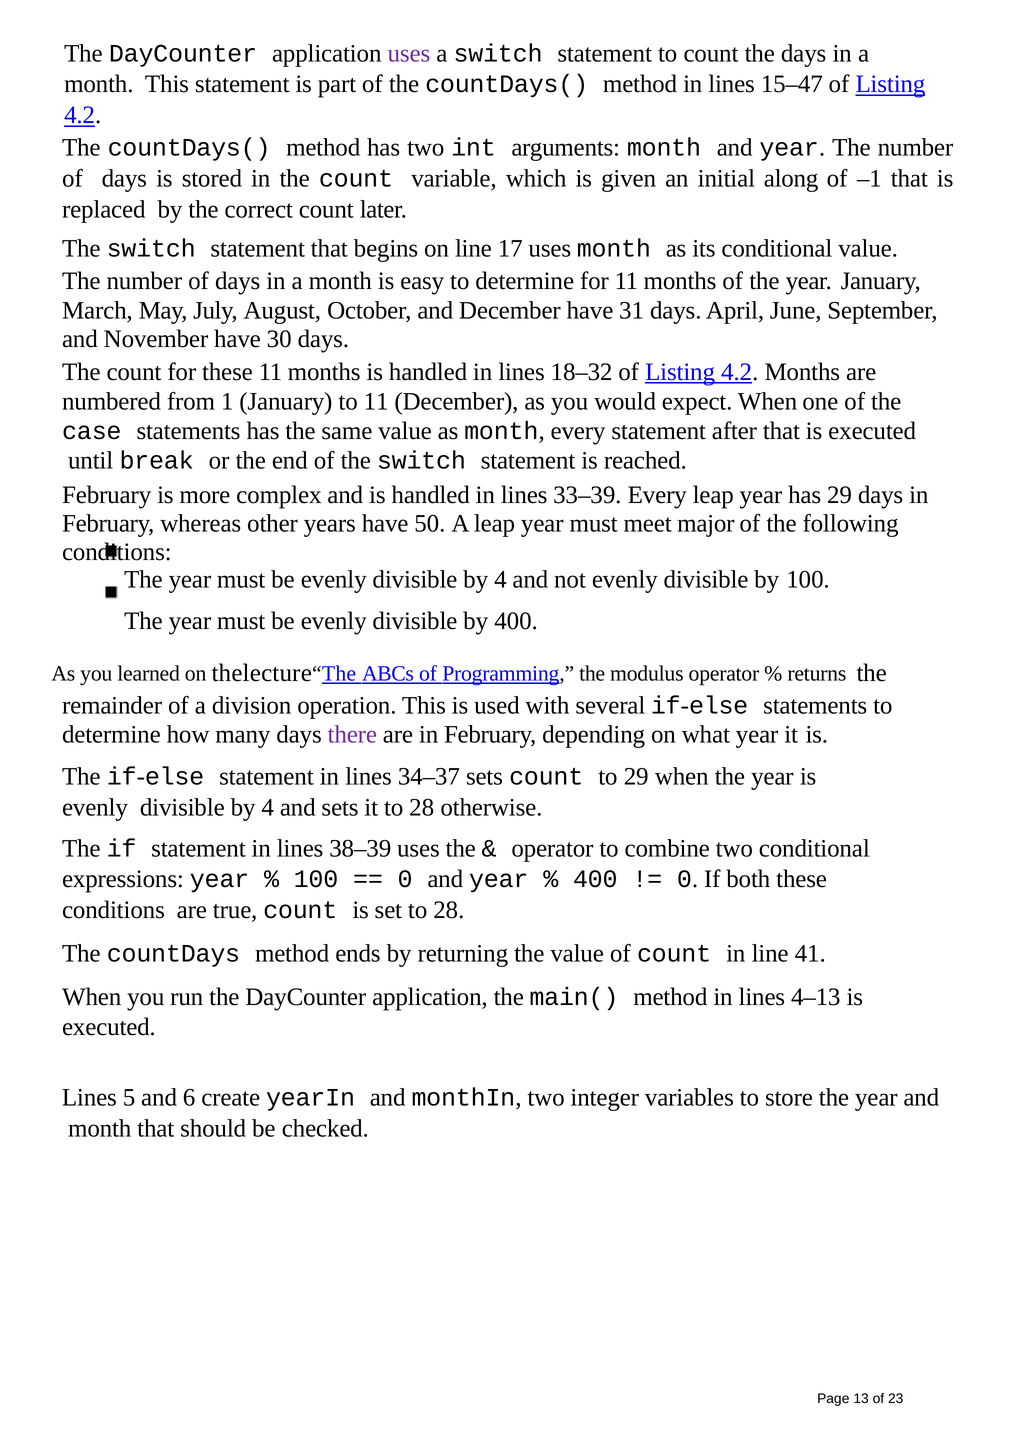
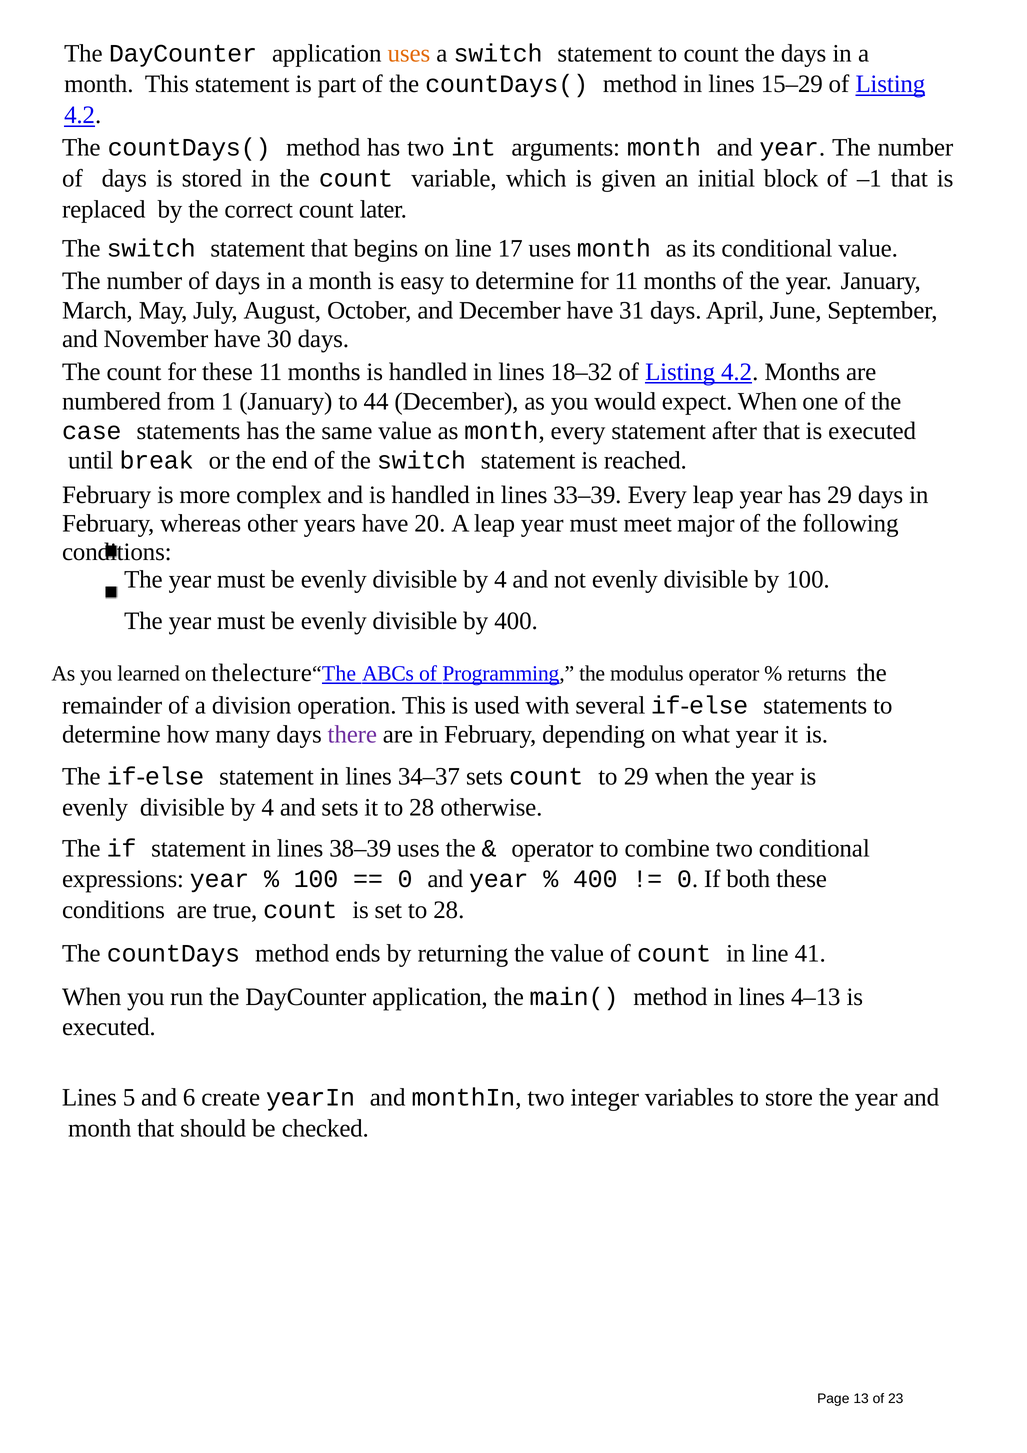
uses at (409, 53) colour: purple -> orange
15–47: 15–47 -> 15–29
along: along -> block
to 11: 11 -> 44
50: 50 -> 20
